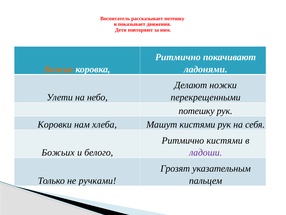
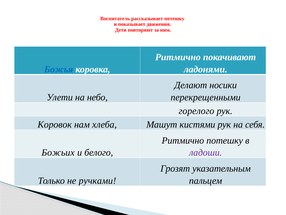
Божья colour: orange -> blue
ножки: ножки -> носики
потешку at (197, 111): потешку -> горелого
Коровки: Коровки -> Коровок
Ритмично кистями: кистями -> потешку
